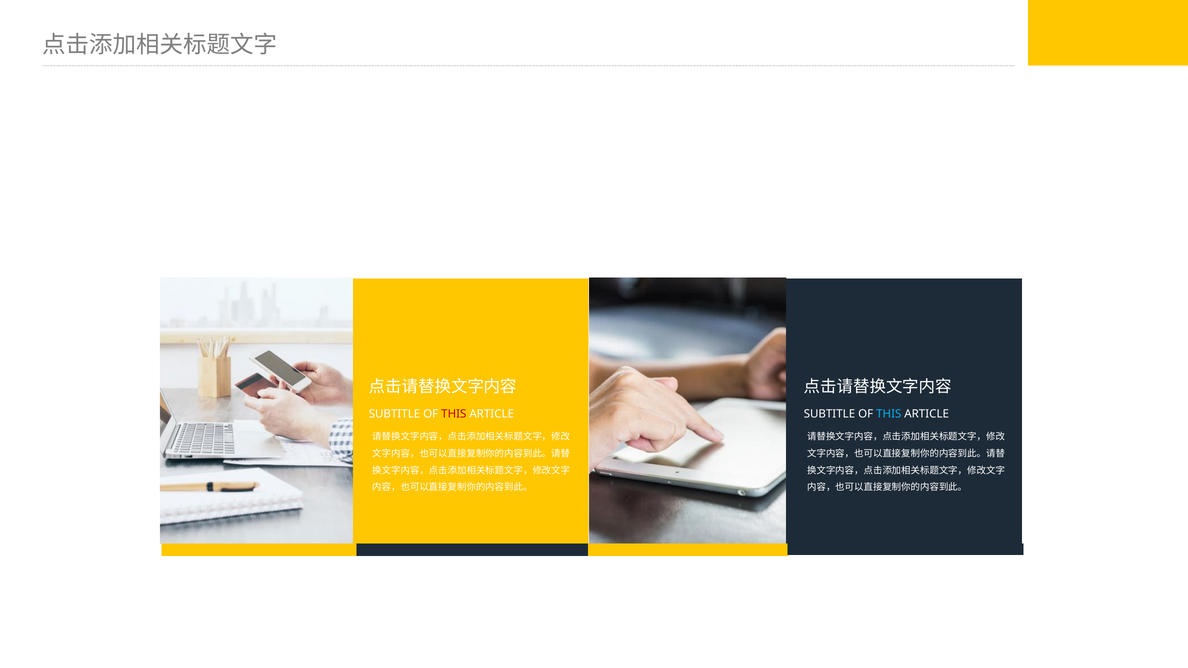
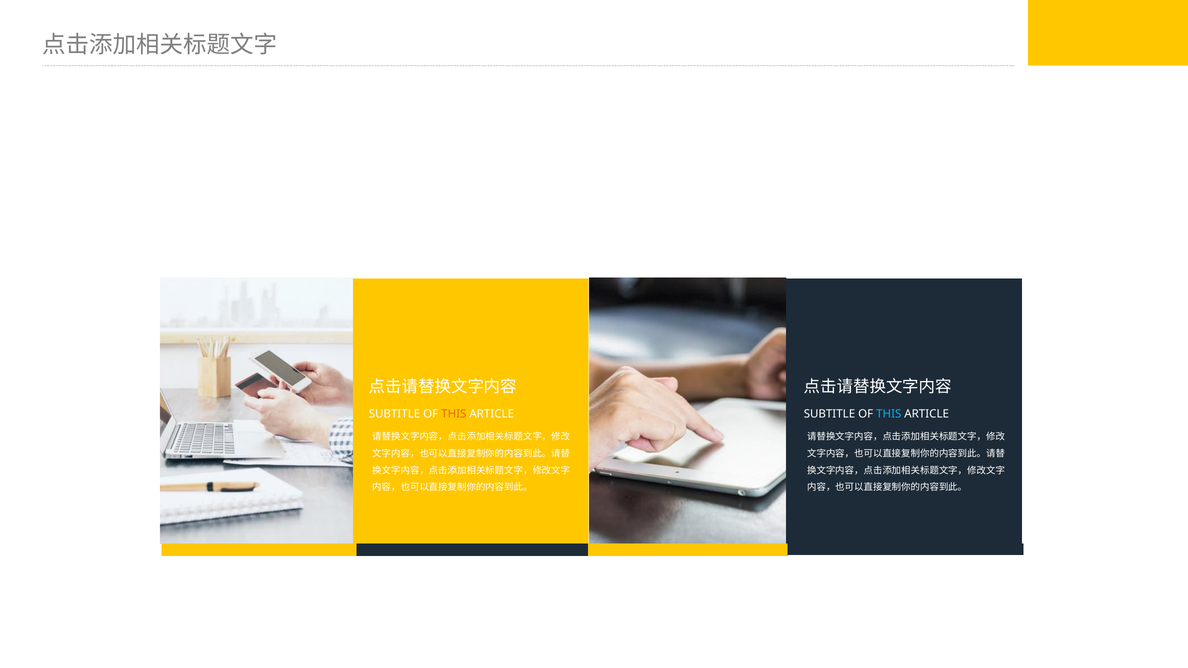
THIS at (454, 414) colour: red -> orange
